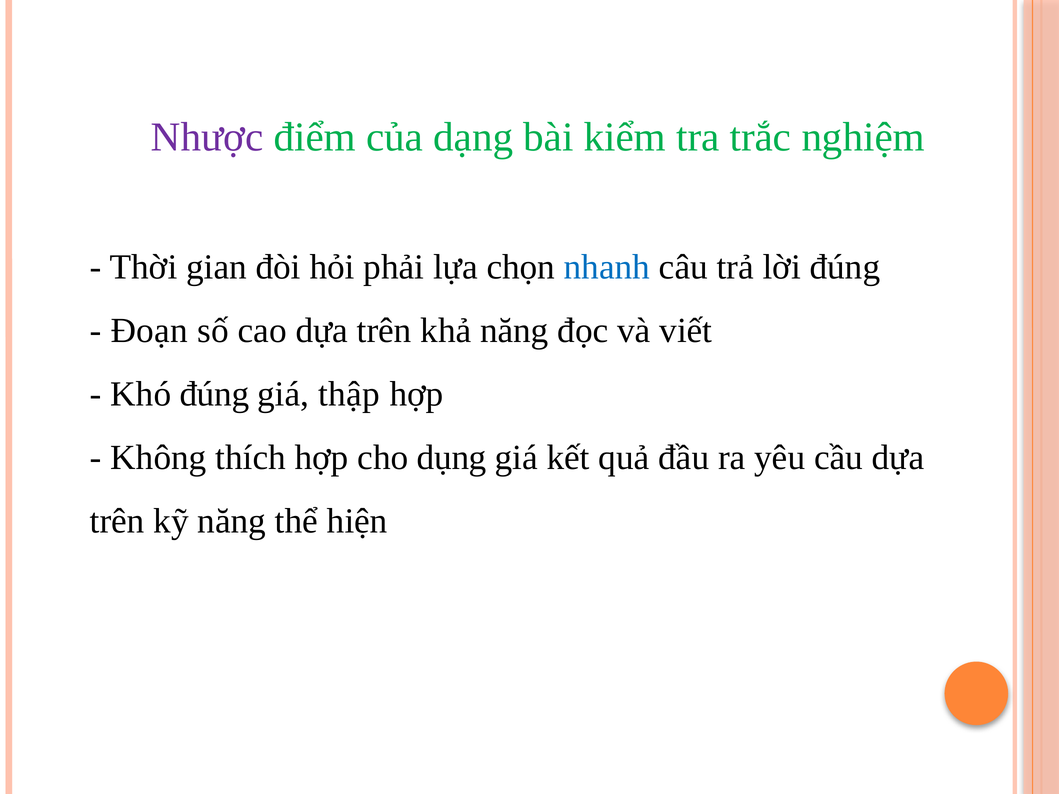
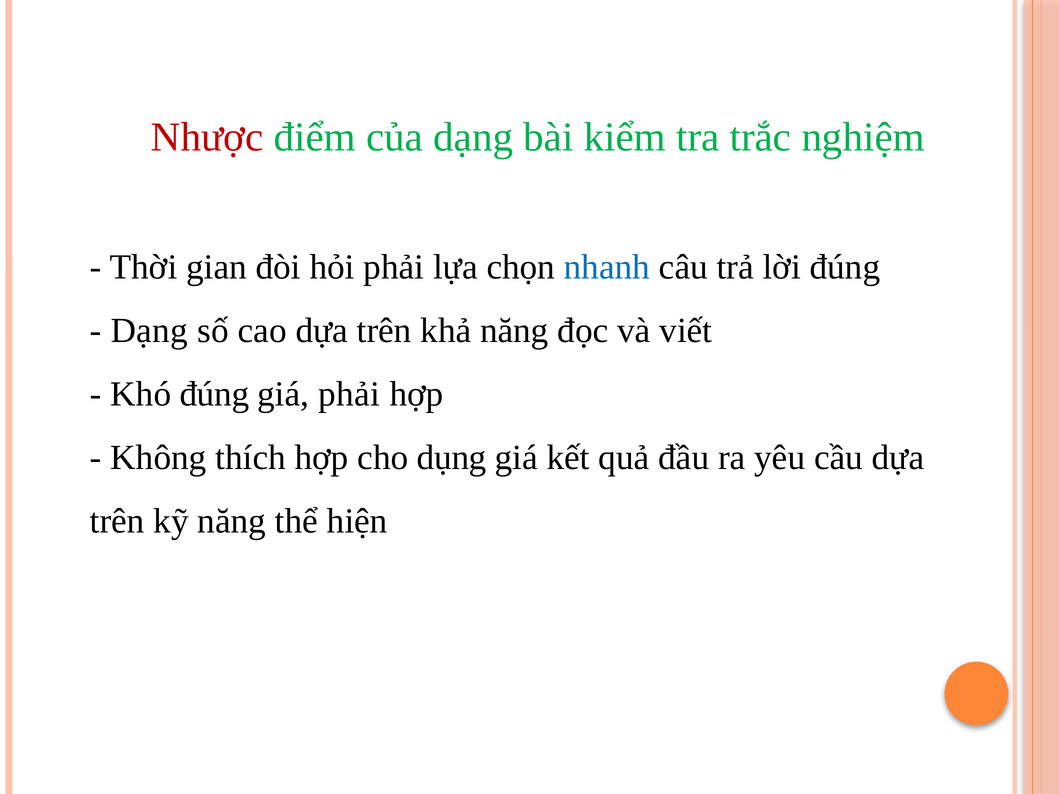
Nhược colour: purple -> red
Đoạn at (149, 331): Đoạn -> Dạng
giá thập: thập -> phải
